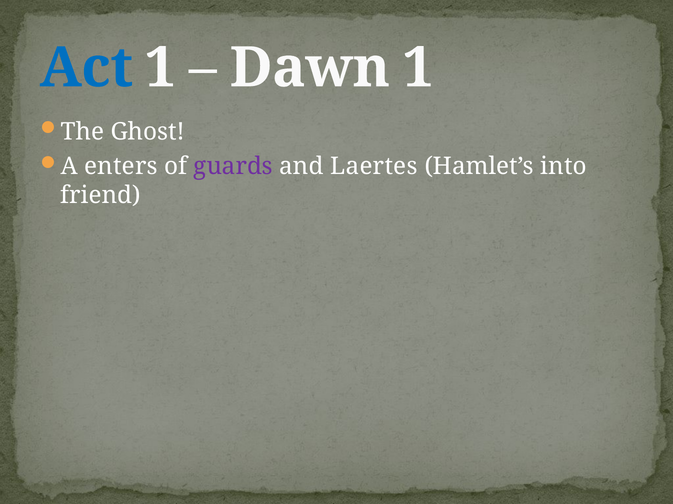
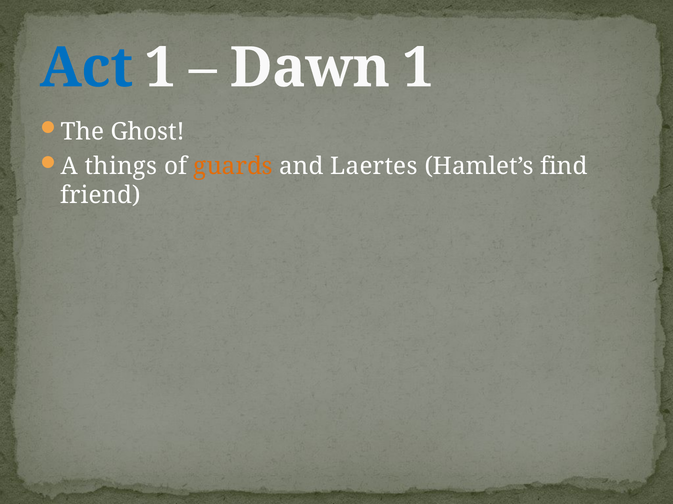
enters: enters -> things
guards colour: purple -> orange
into: into -> find
